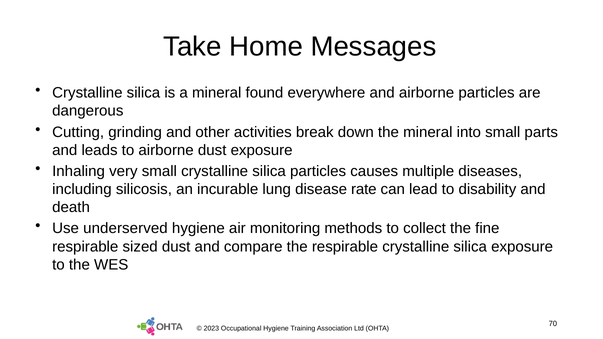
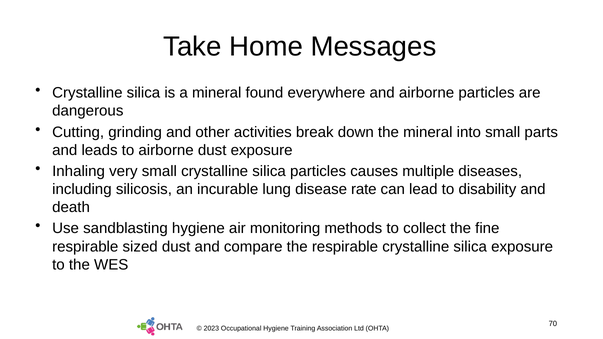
underserved: underserved -> sandblasting
